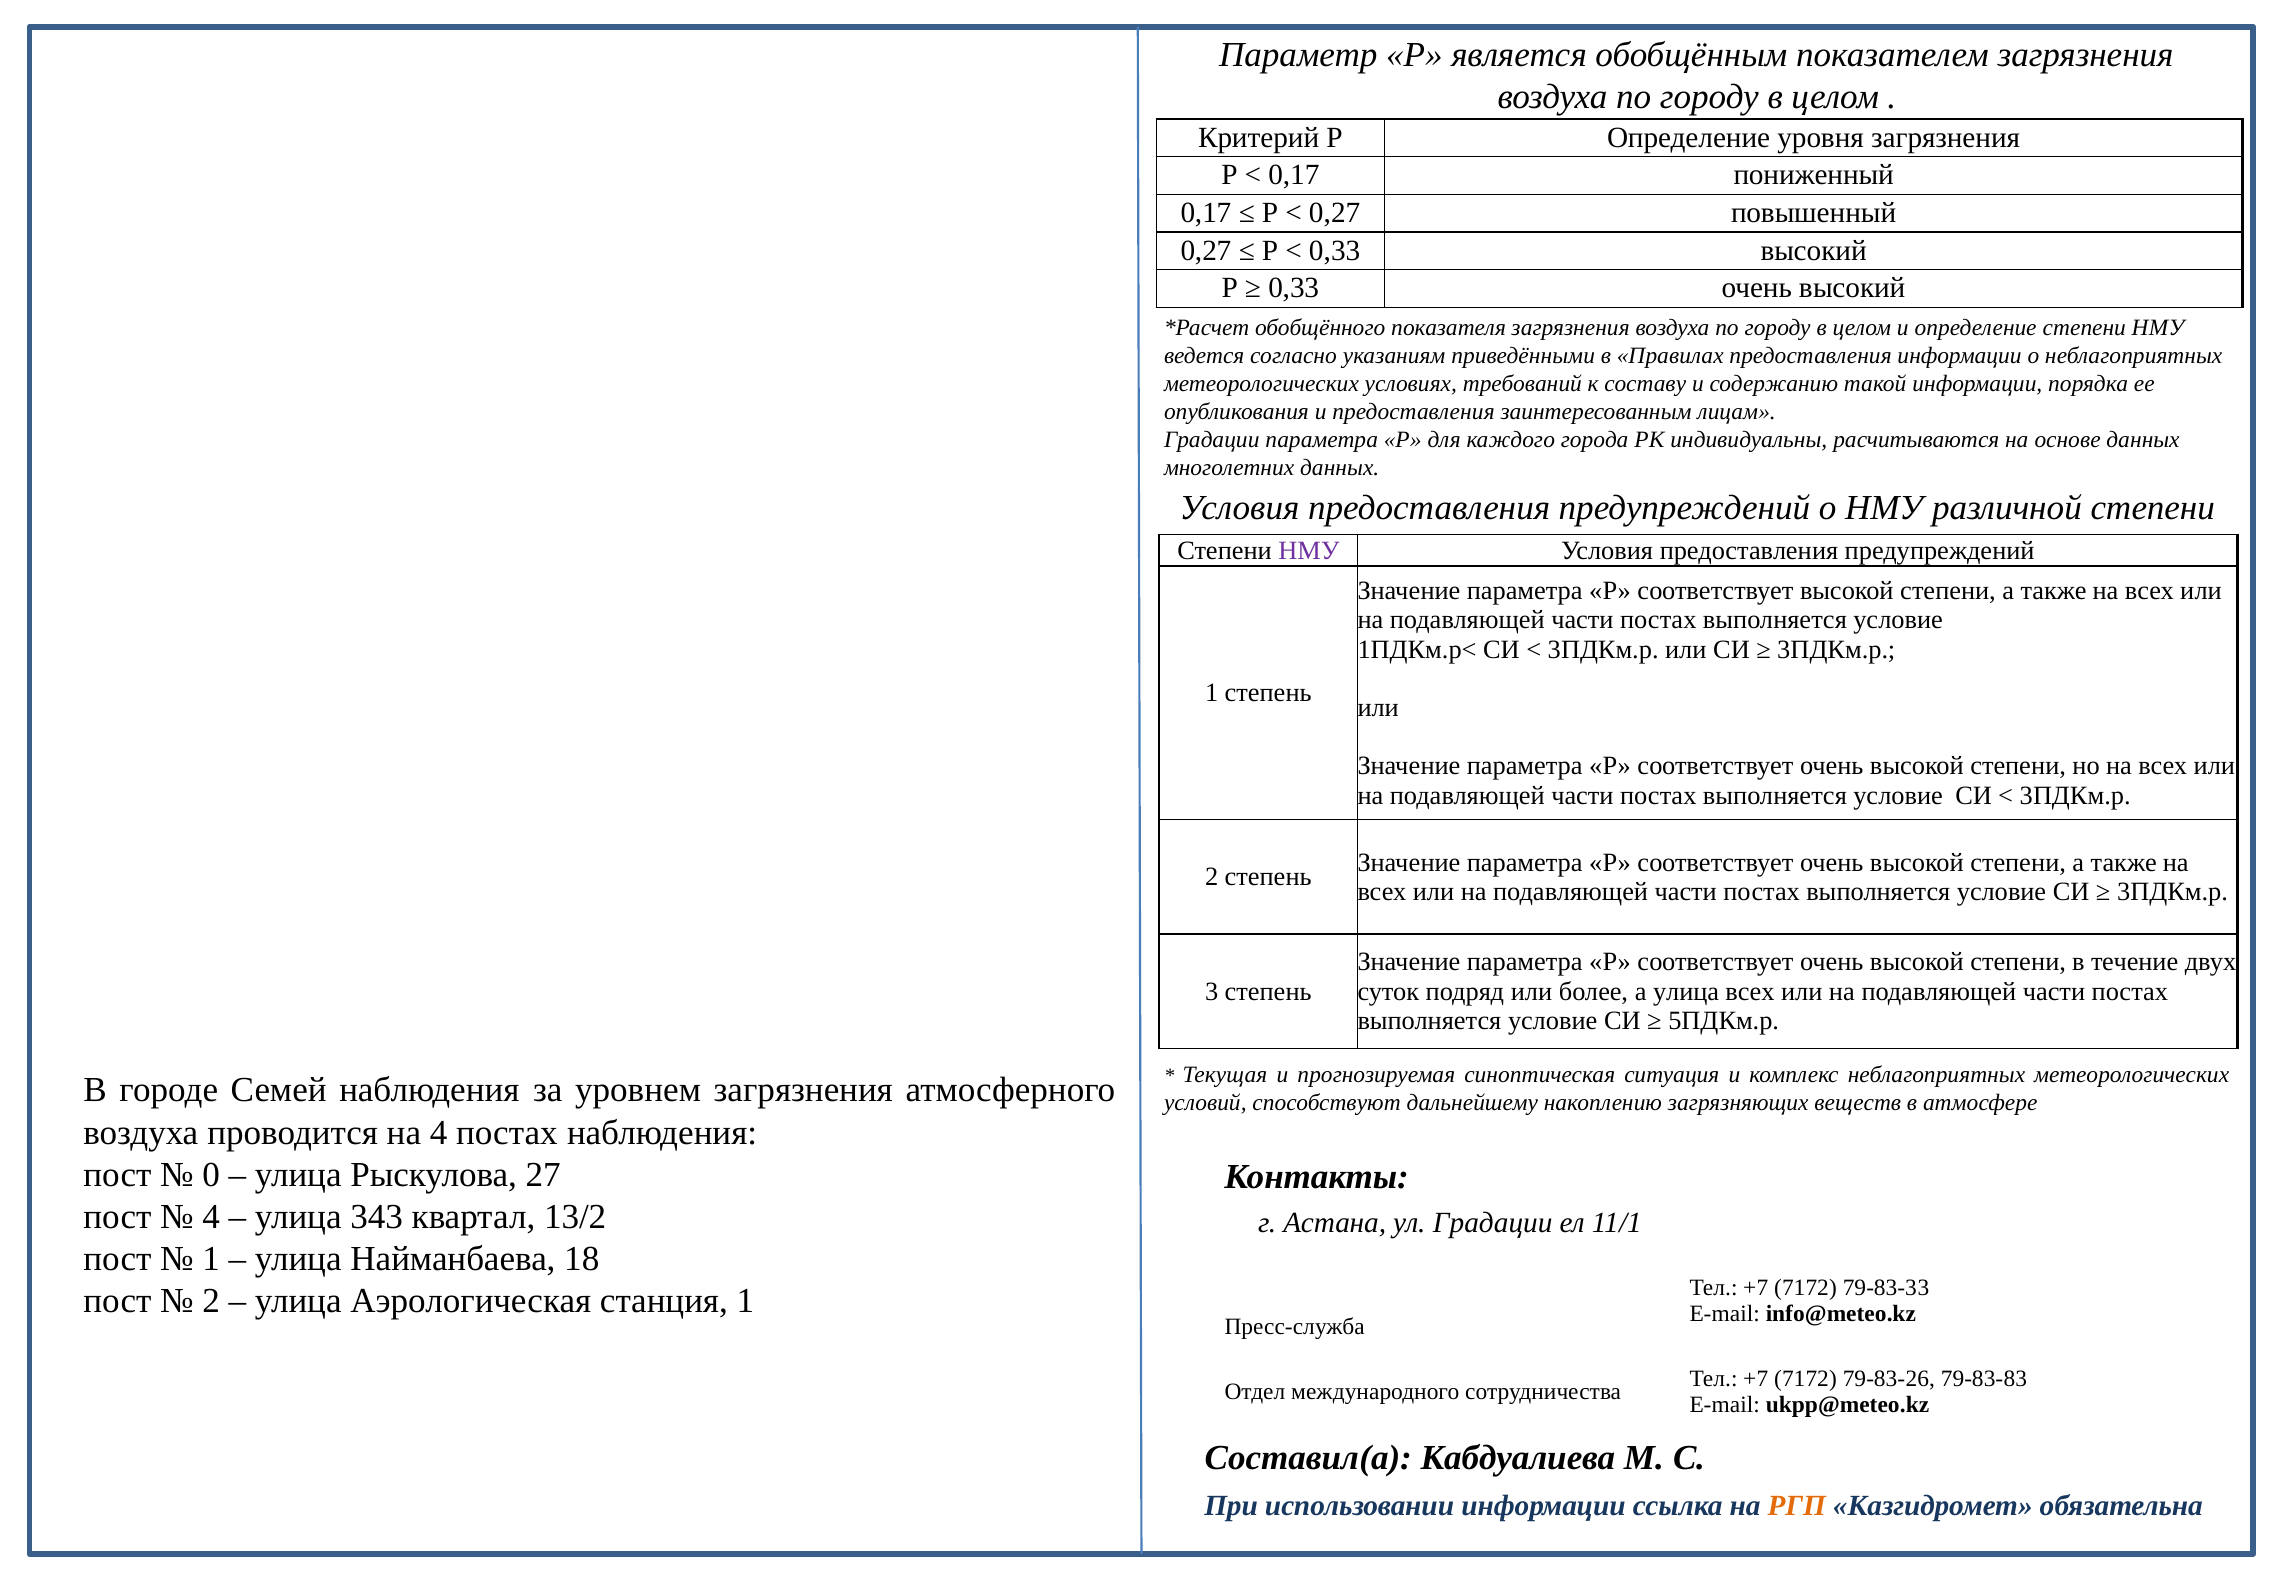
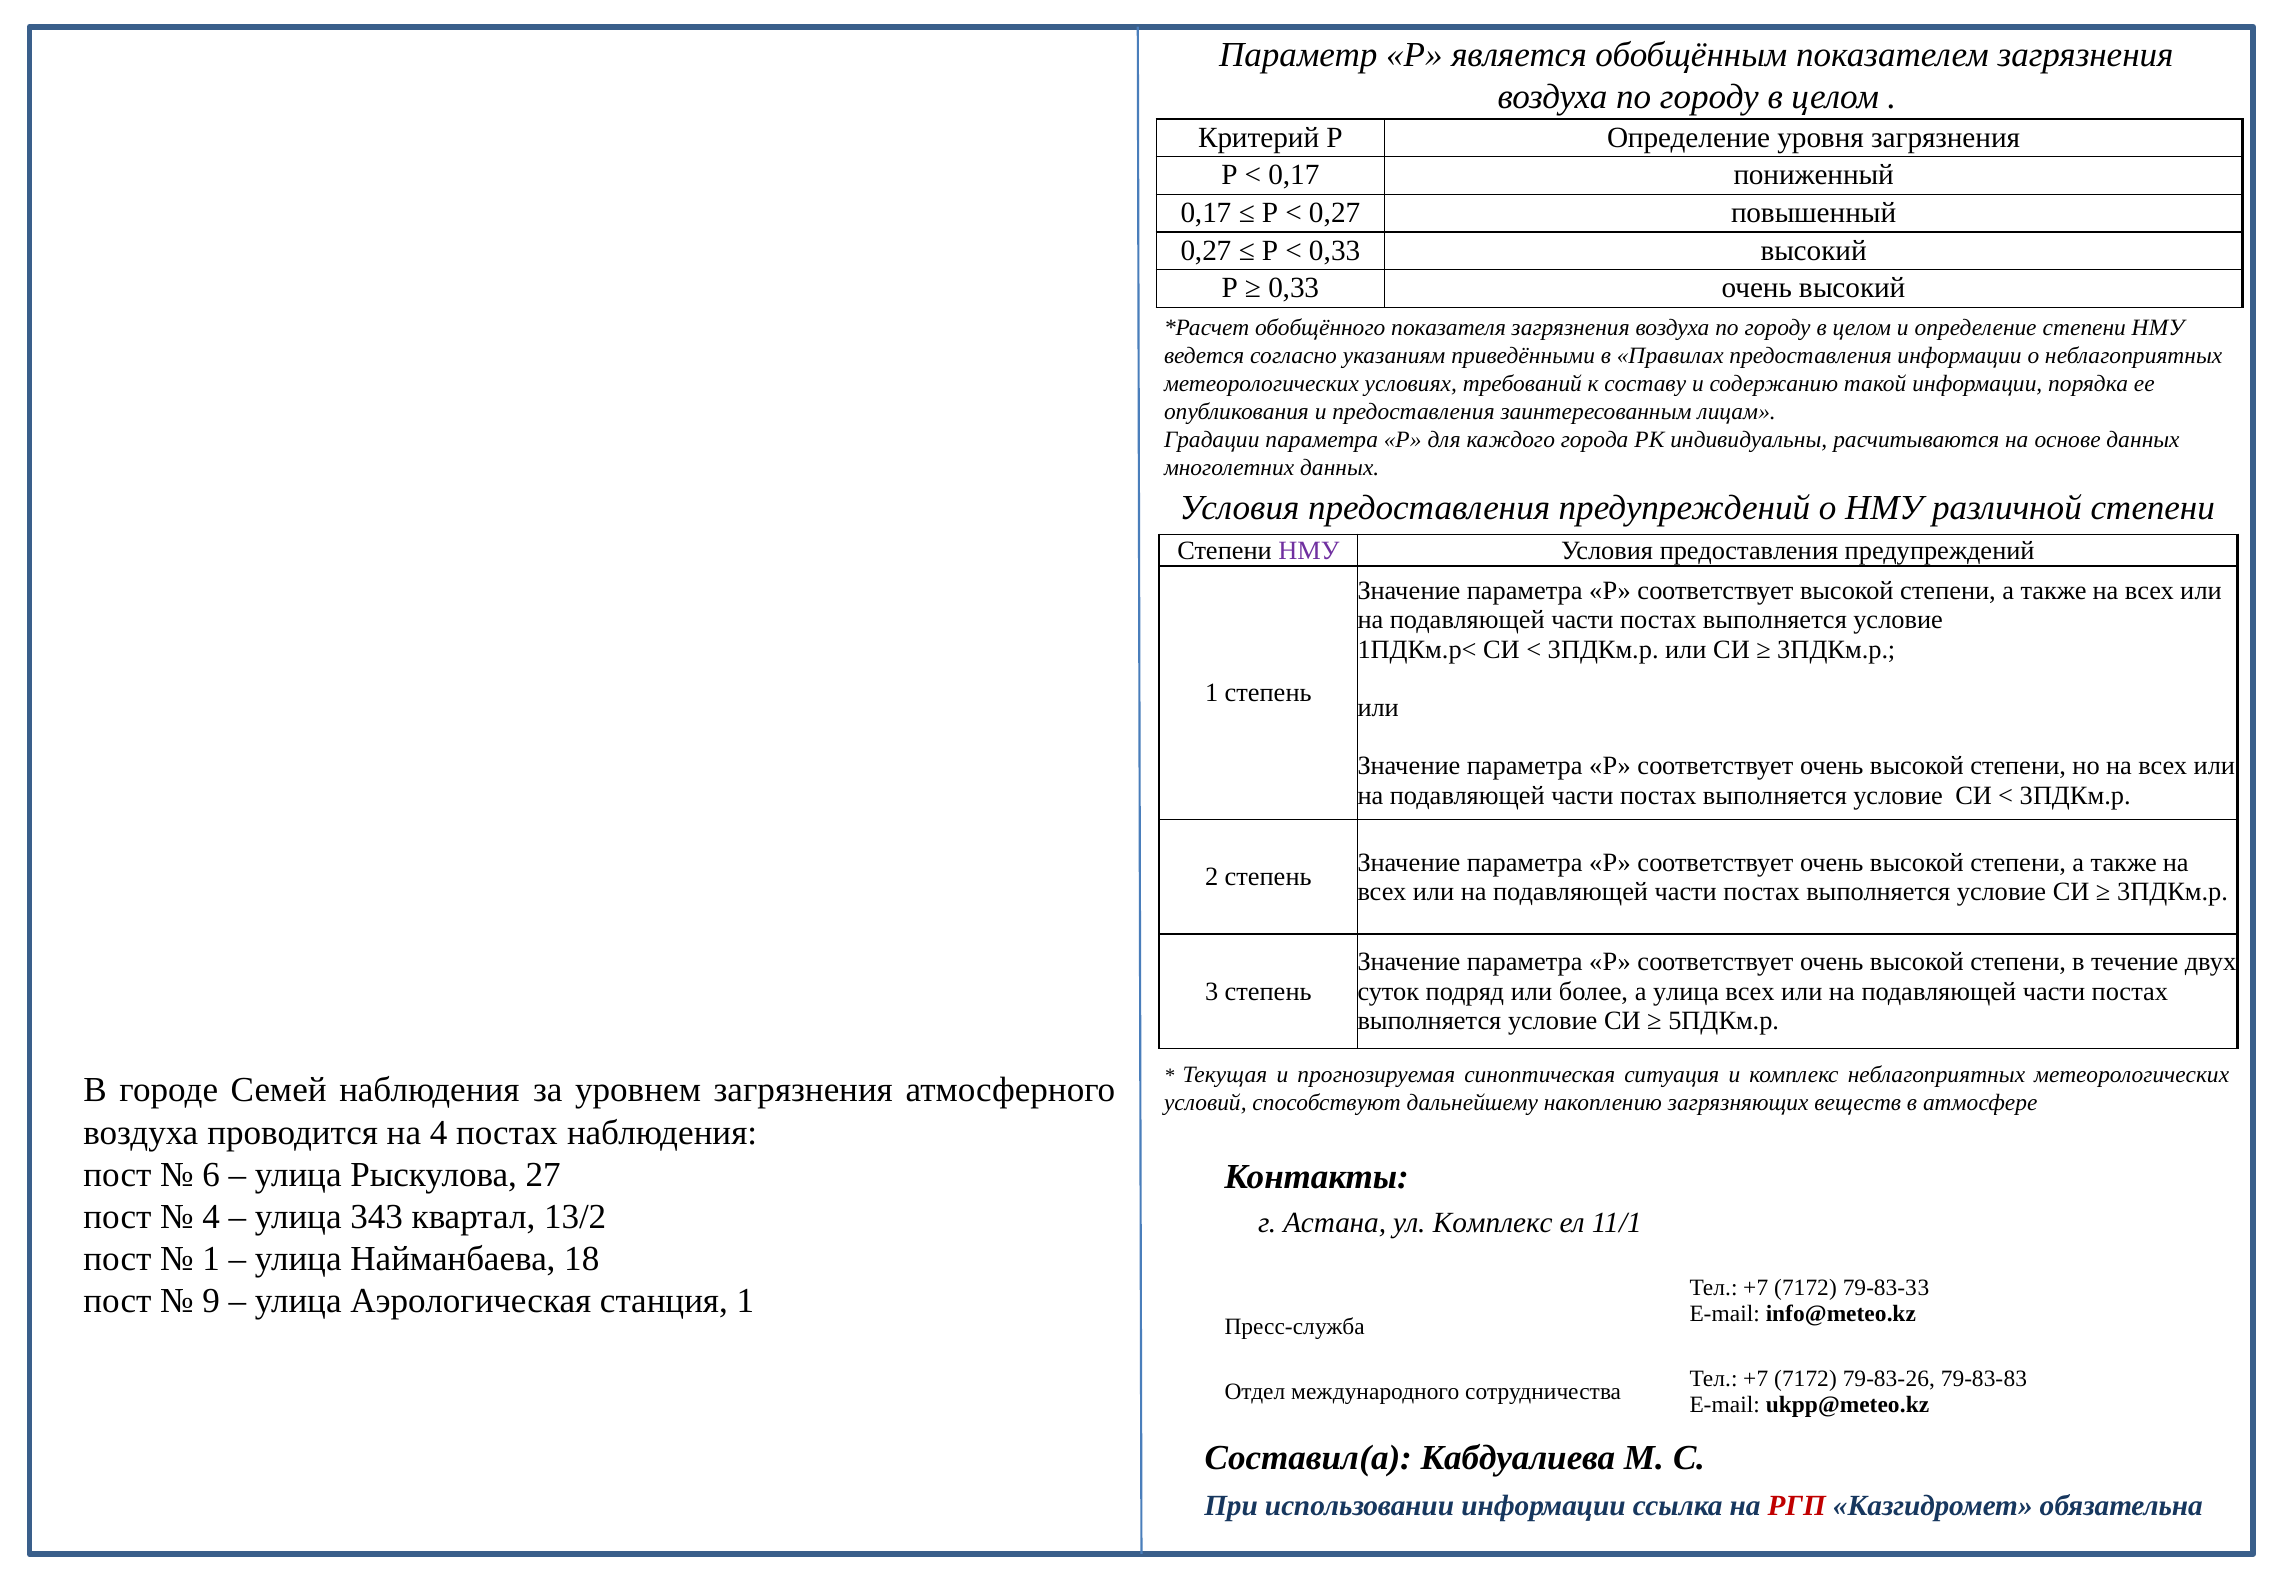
0: 0 -> 6
ул Градации: Градации -> Комплекс
2 at (211, 1301): 2 -> 9
РГП colour: orange -> red
